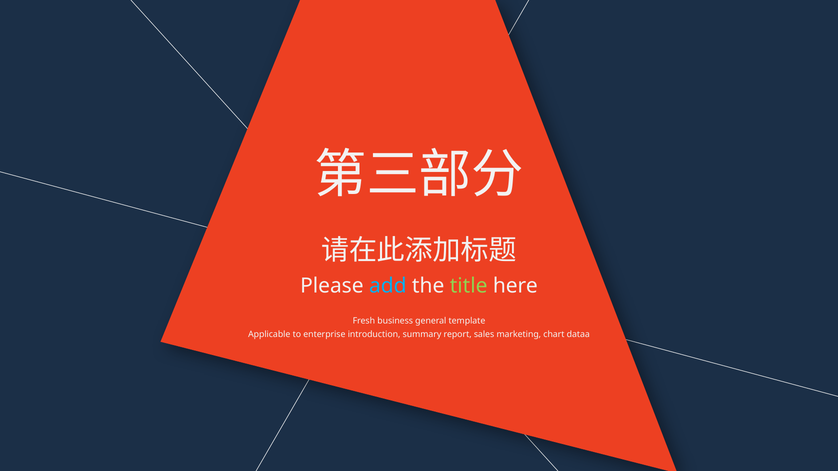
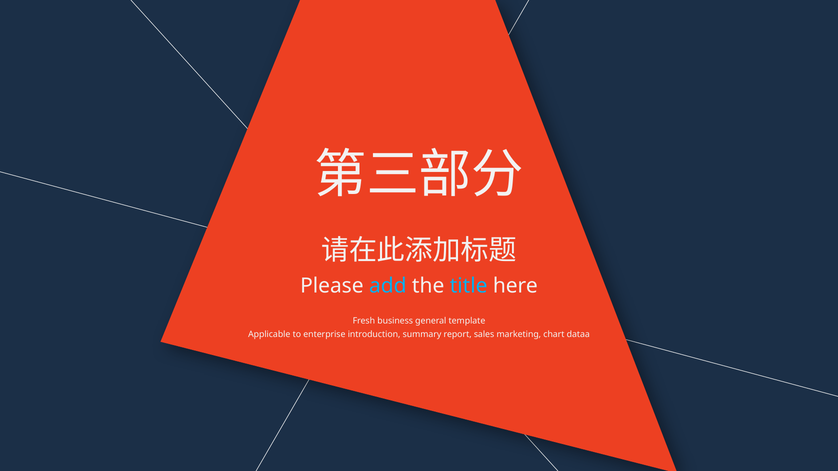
title colour: light green -> light blue
